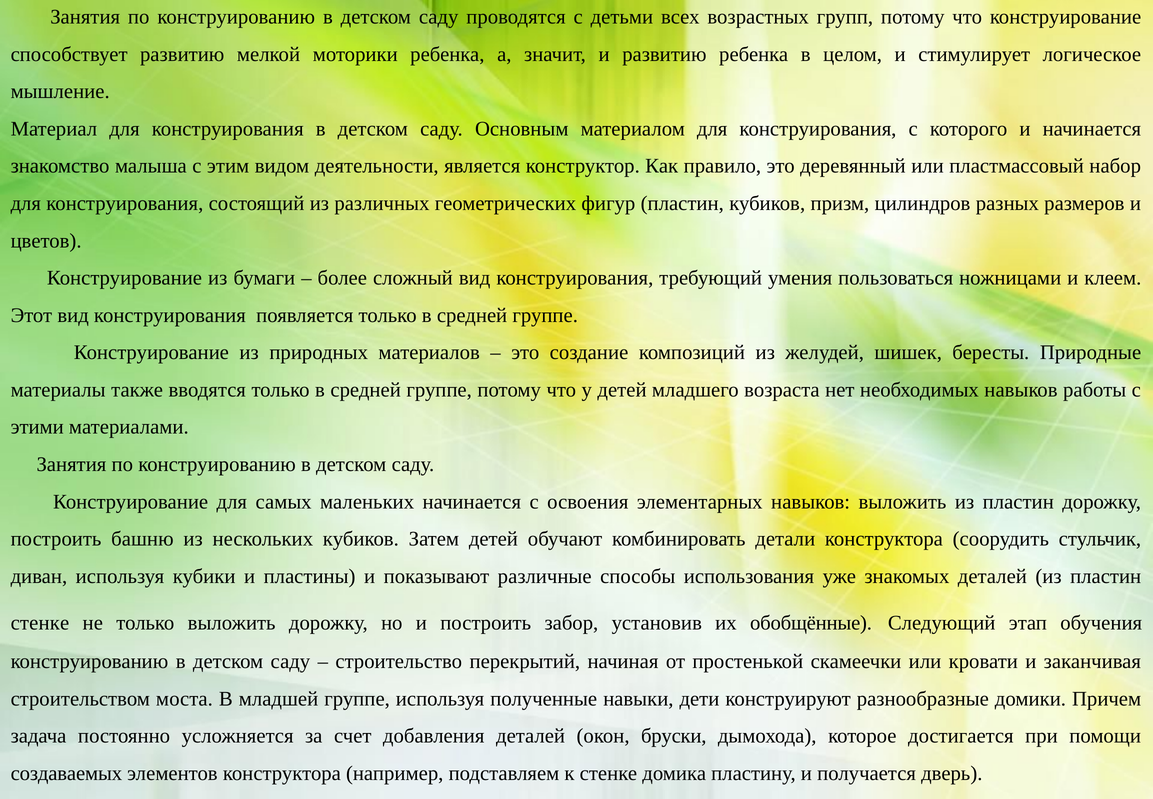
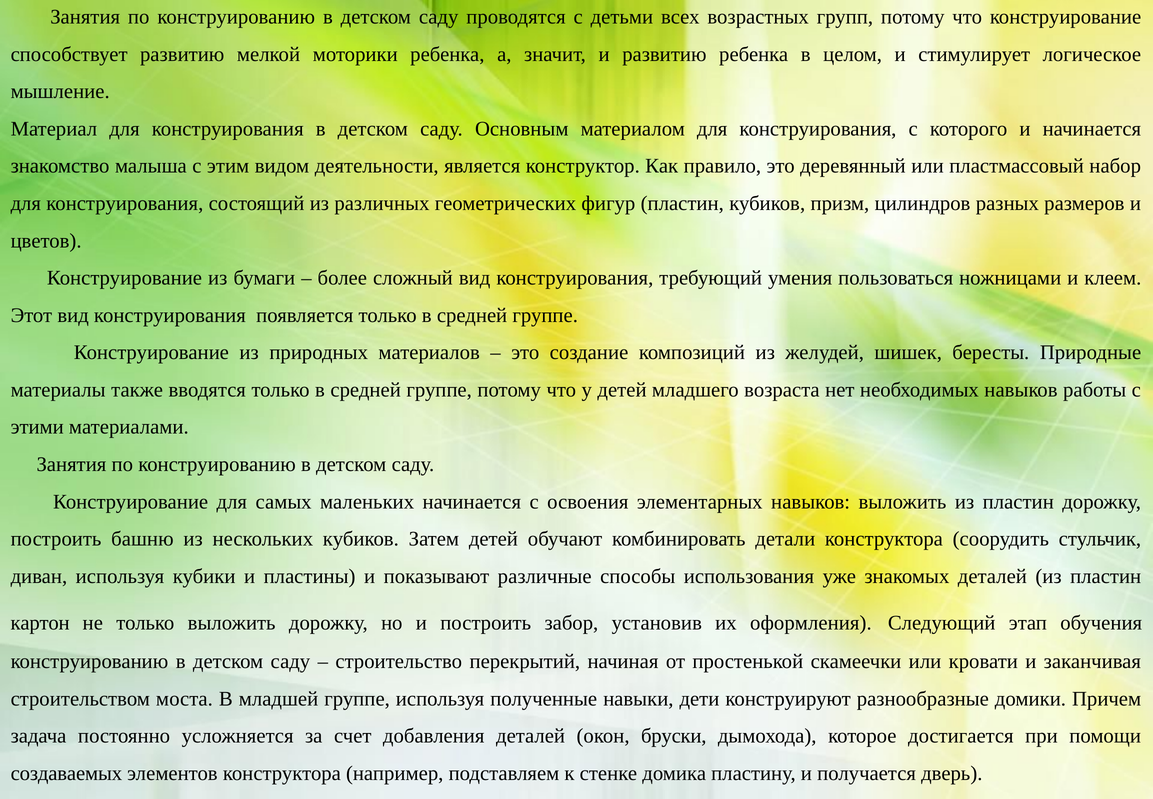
стенке at (40, 622): стенке -> картон
обобщённые: обобщённые -> оформления
